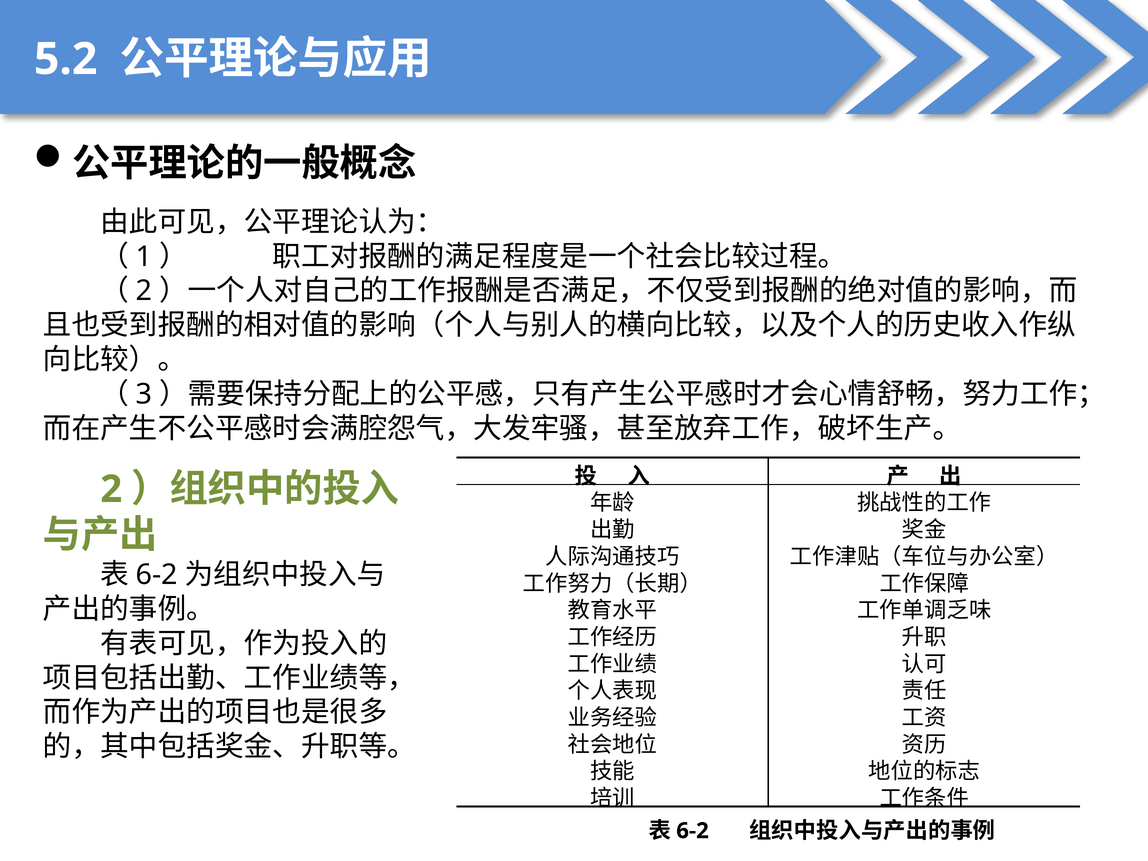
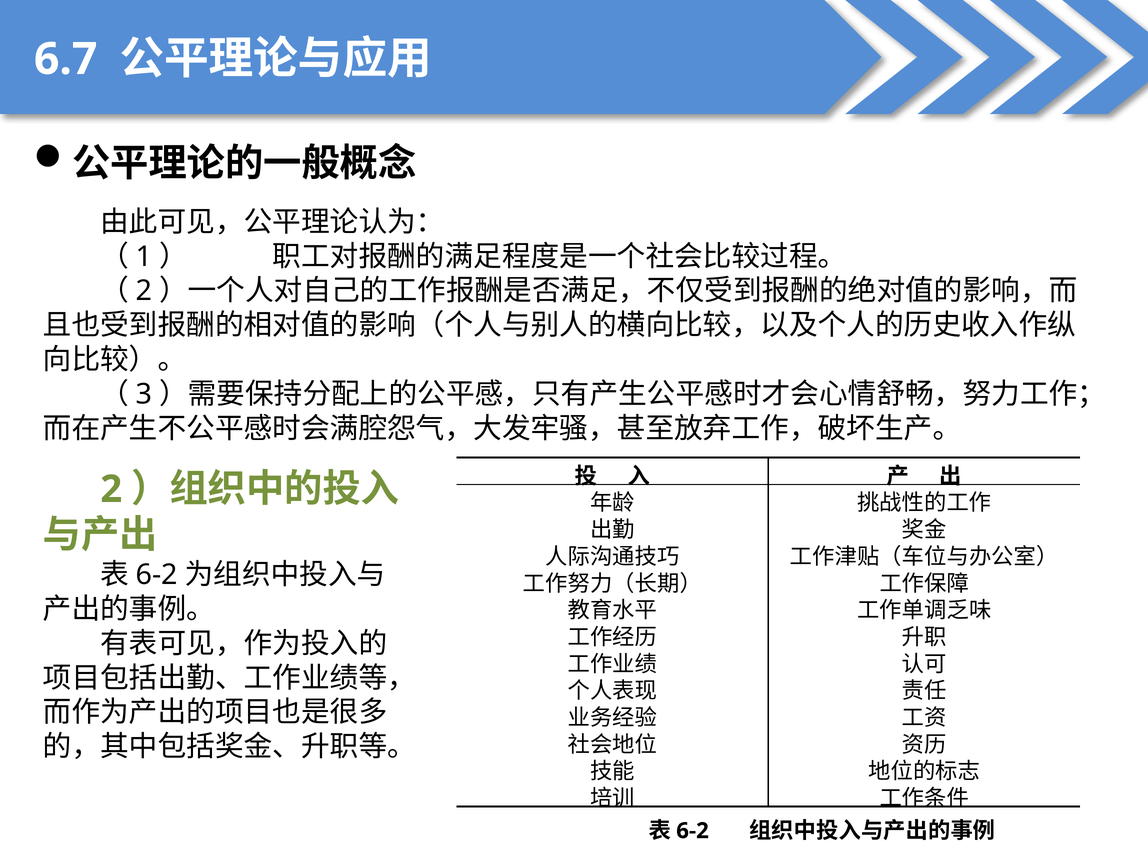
5.2: 5.2 -> 6.7
